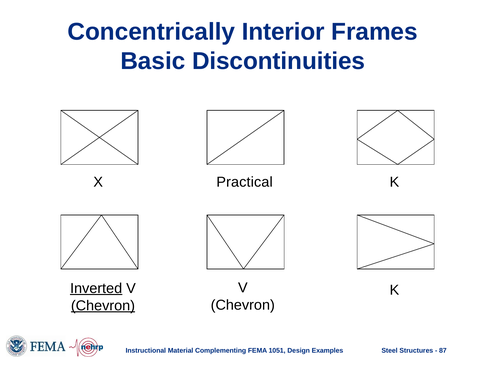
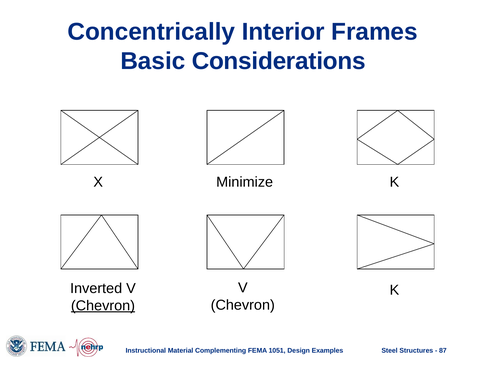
Discontinuities: Discontinuities -> Considerations
Practical: Practical -> Minimize
Inverted underline: present -> none
